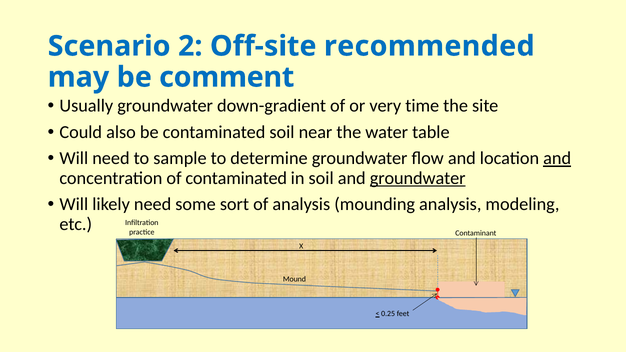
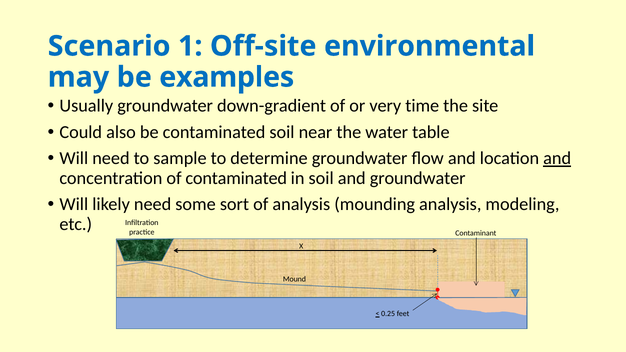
2: 2 -> 1
recommended: recommended -> environmental
comment: comment -> examples
groundwater at (418, 178) underline: present -> none
